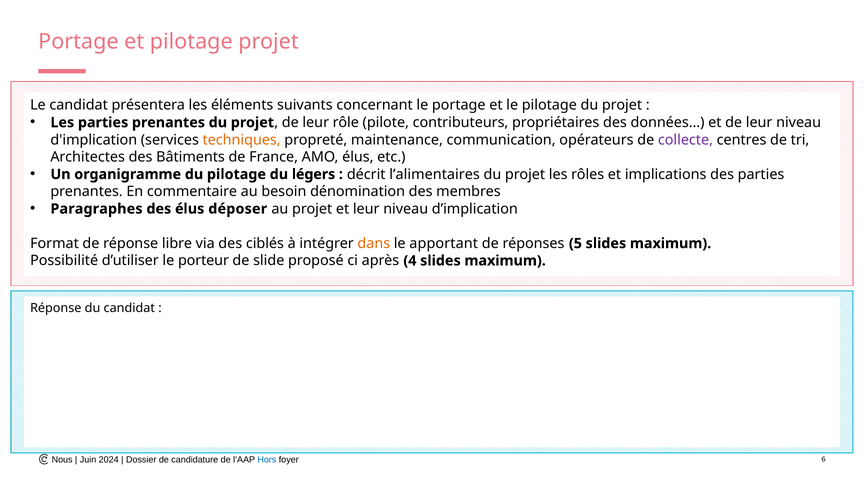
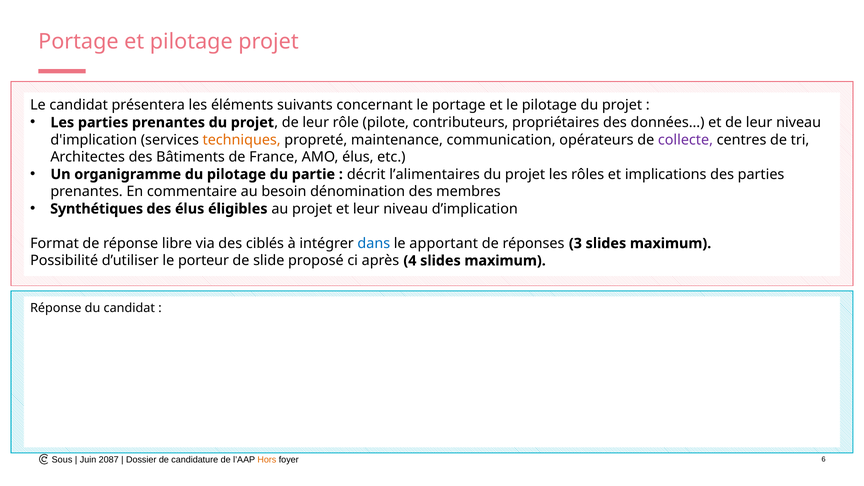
légers: légers -> partie
Paragraphes: Paragraphes -> Synthétiques
déposer: déposer -> éligibles
dans colour: orange -> blue
5: 5 -> 3
Nous: Nous -> Sous
2024: 2024 -> 2087
Hors colour: blue -> orange
